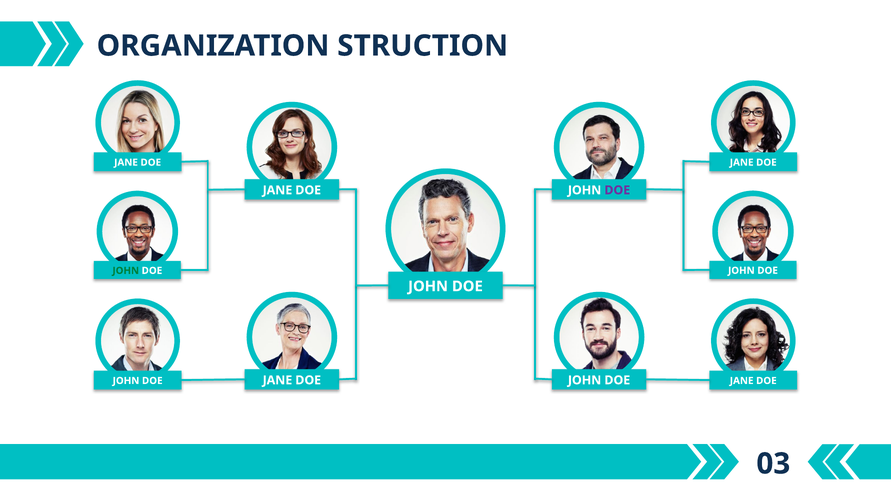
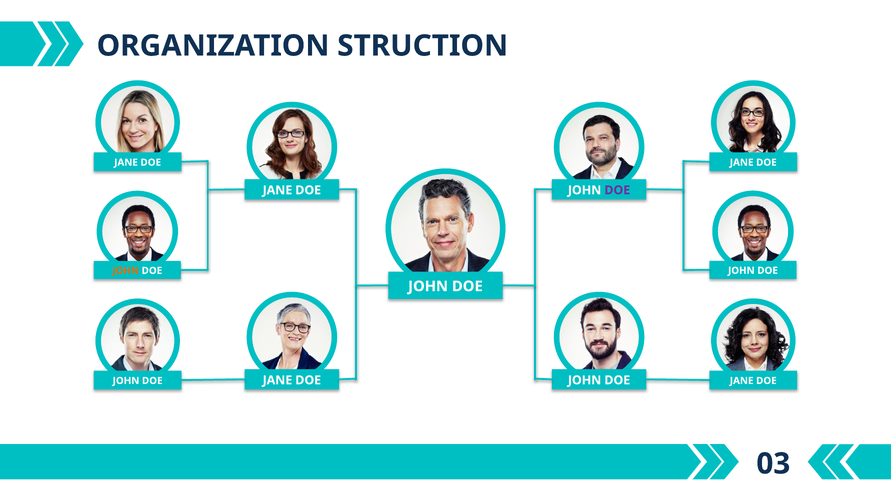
JOHN at (126, 271) colour: green -> orange
